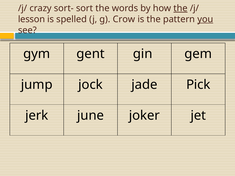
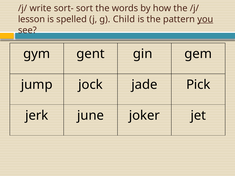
crazy: crazy -> write
the at (181, 8) underline: present -> none
Crow: Crow -> Child
